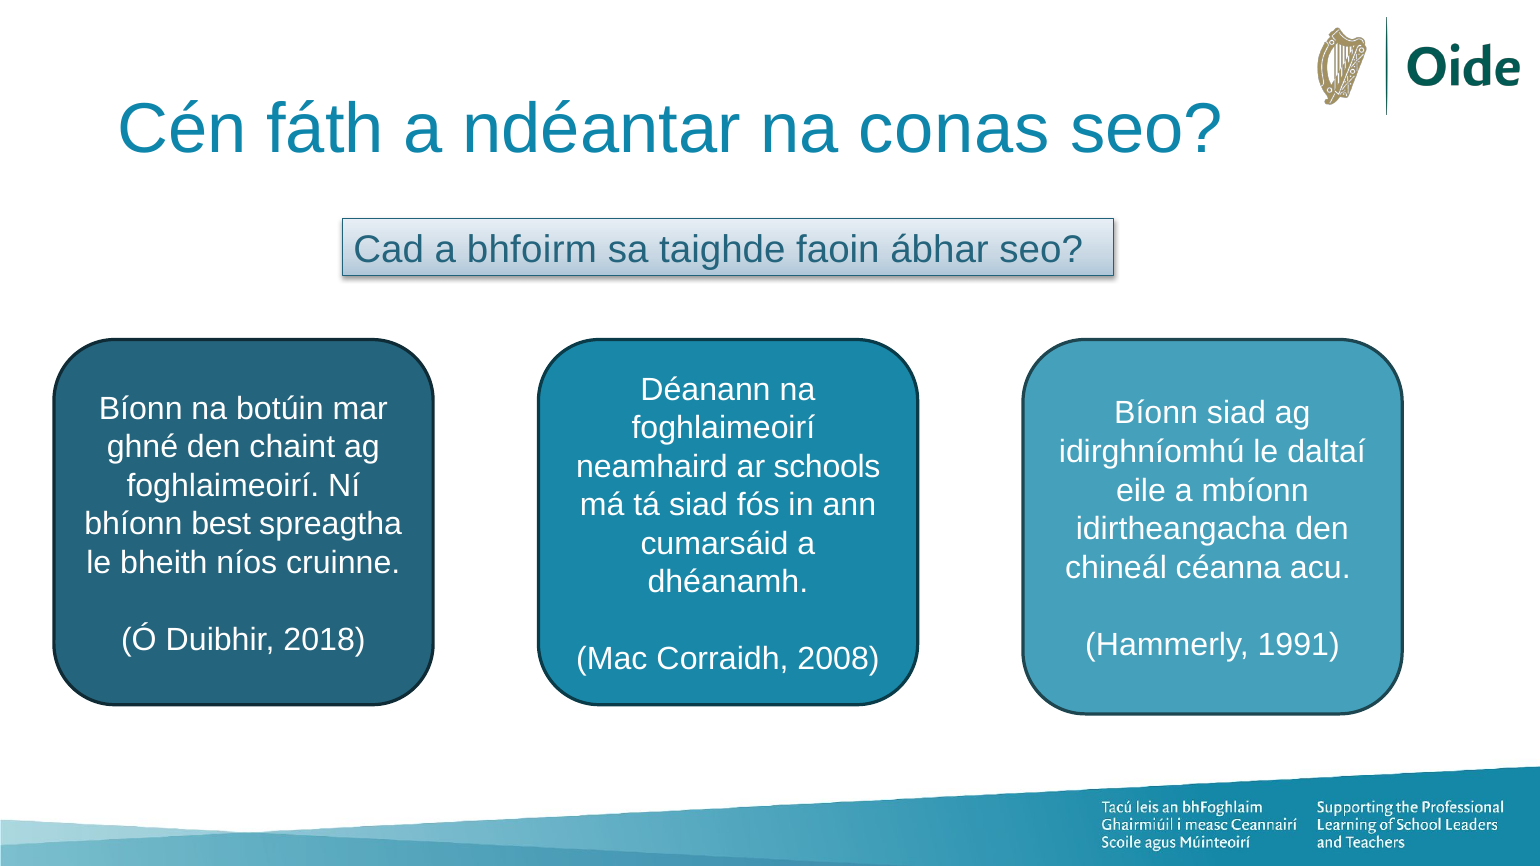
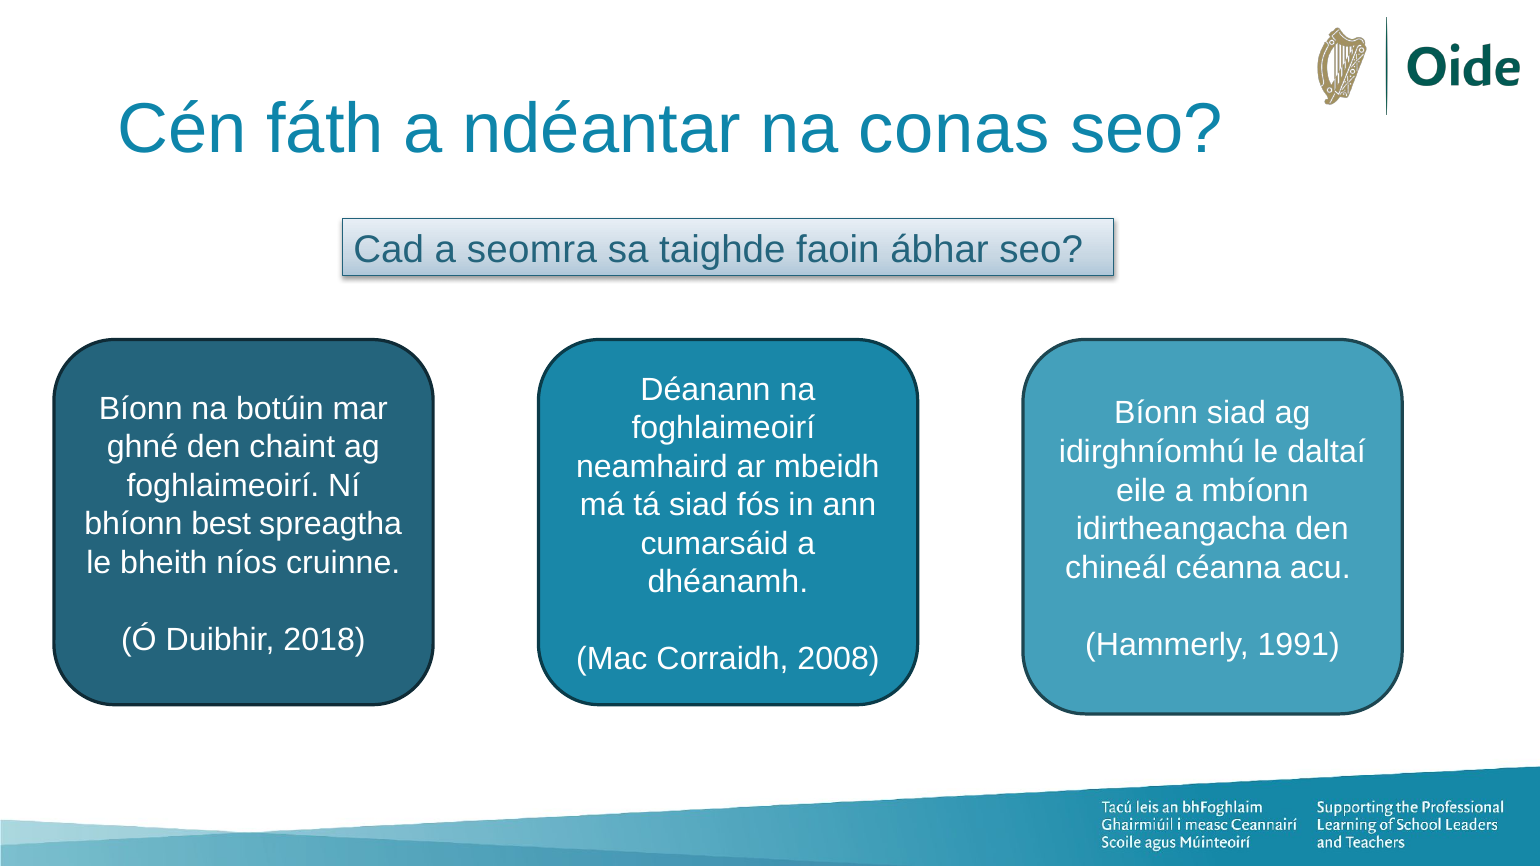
bhfoirm: bhfoirm -> seomra
schools: schools -> mbeidh
